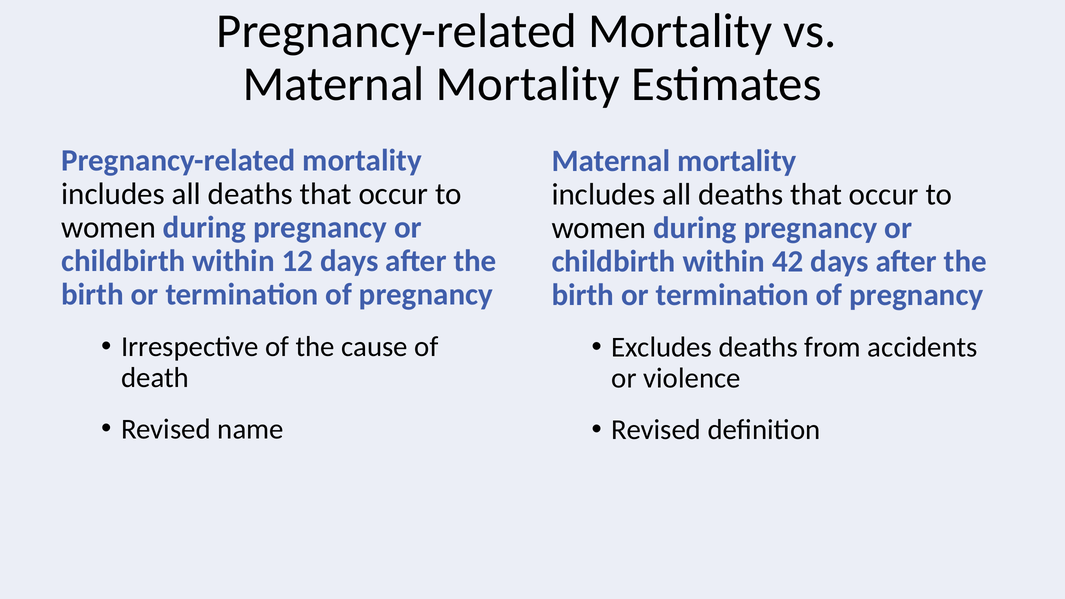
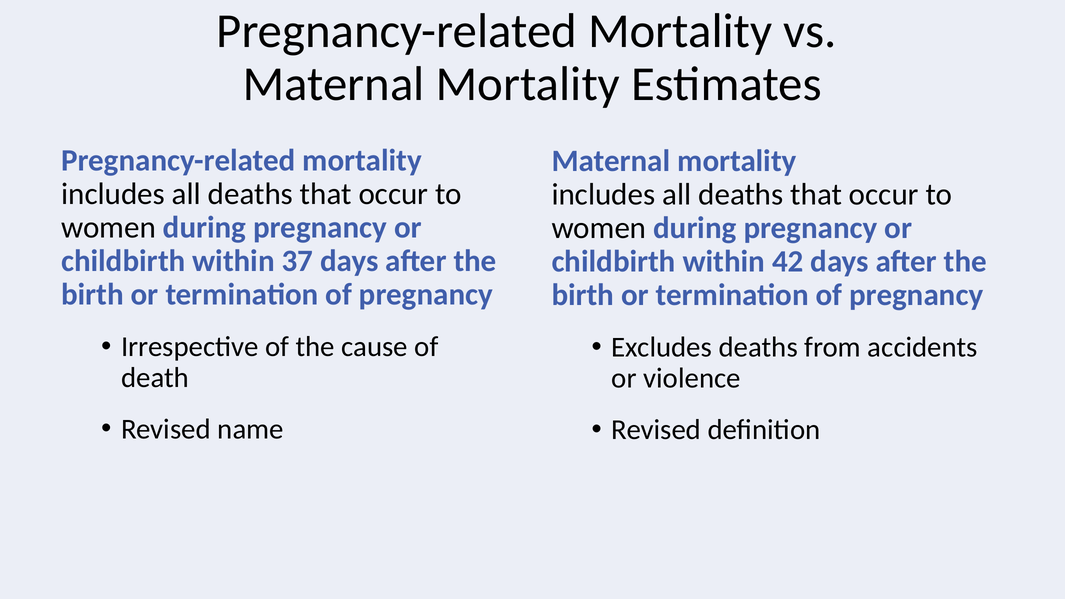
12: 12 -> 37
